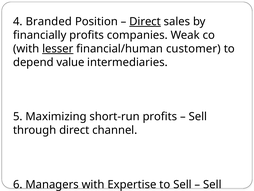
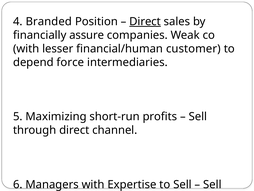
financially profits: profits -> assure
lesser underline: present -> none
value: value -> force
